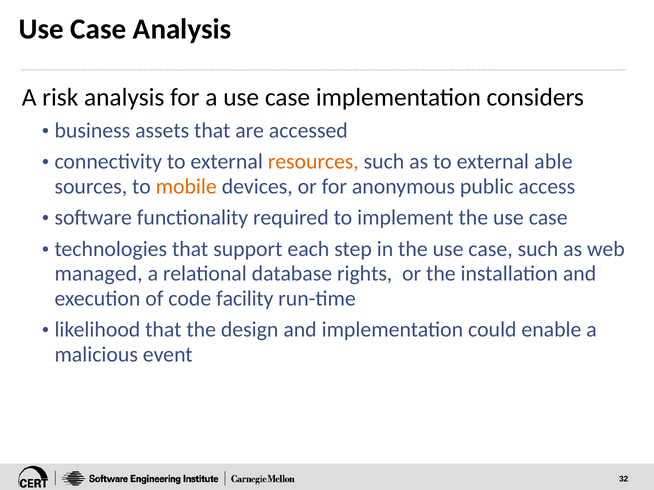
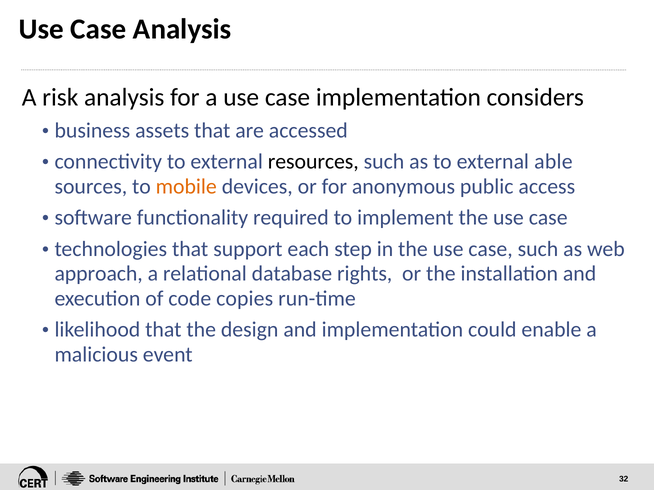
resources colour: orange -> black
managed: managed -> approach
facility: facility -> copies
